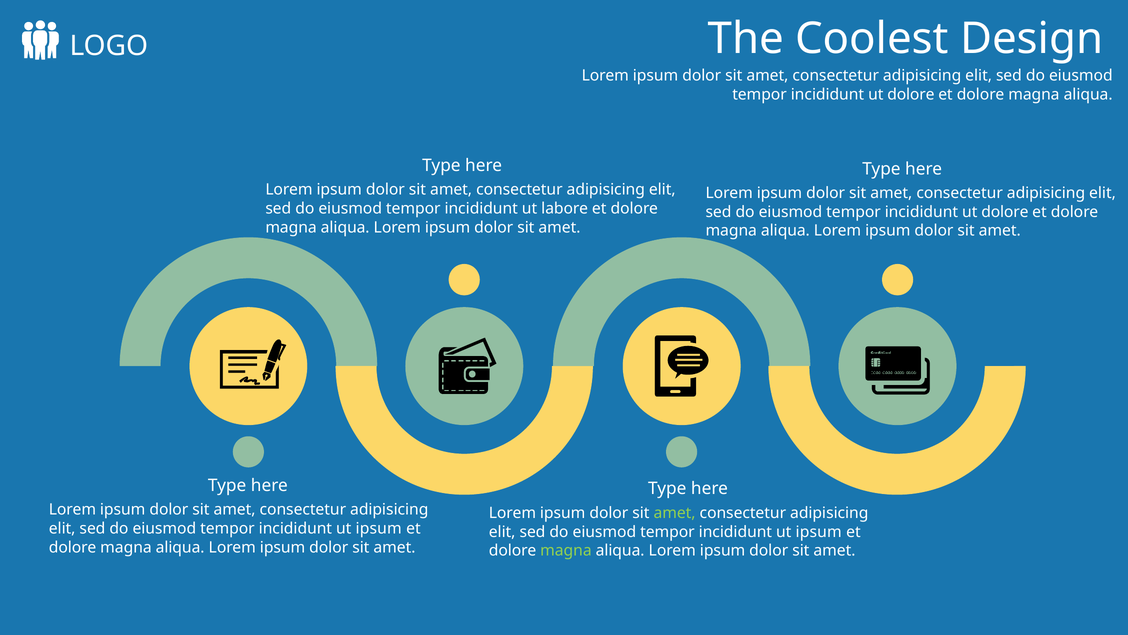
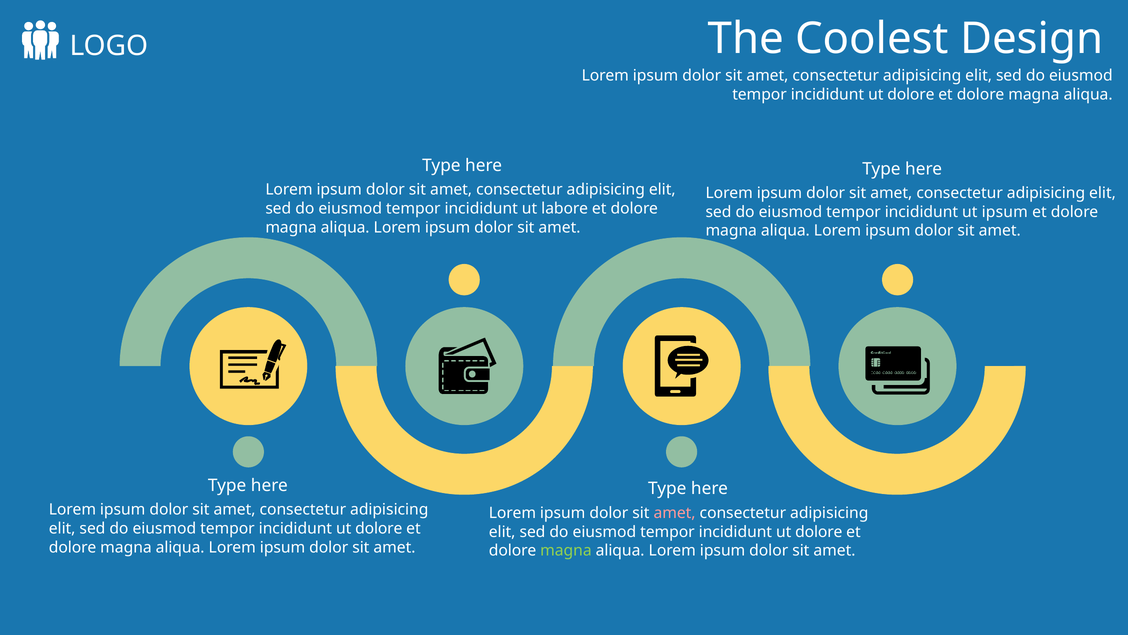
dolore at (1005, 212): dolore -> ipsum
amet at (675, 513) colour: light green -> pink
ipsum at (379, 528): ipsum -> dolore
ipsum at (819, 531): ipsum -> dolore
